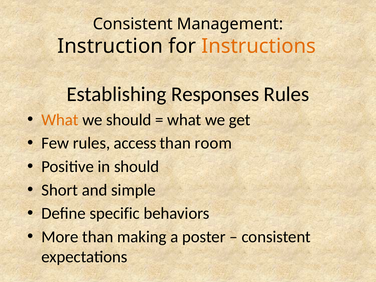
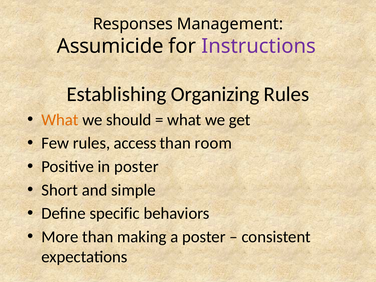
Consistent at (133, 24): Consistent -> Responses
Instruction: Instruction -> Assumicide
Instructions colour: orange -> purple
Responses: Responses -> Organizing
in should: should -> poster
